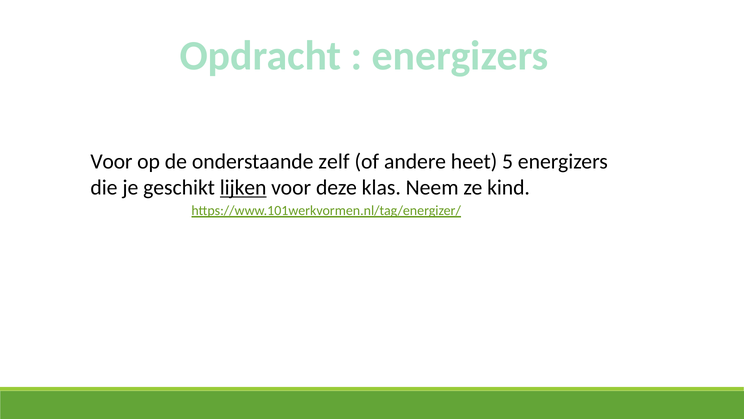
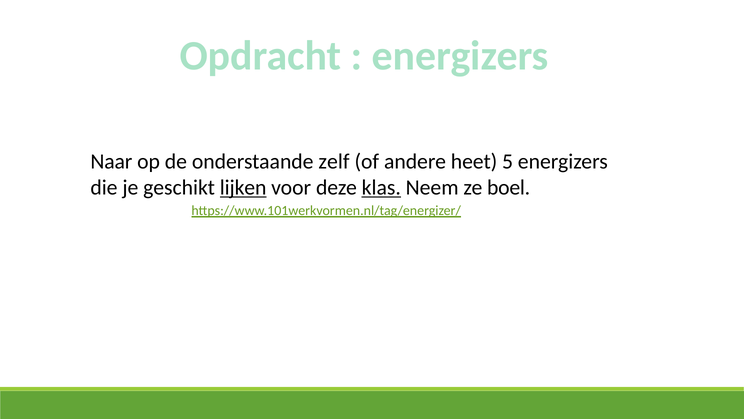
Voor at (111, 161): Voor -> Naar
klas underline: none -> present
kind: kind -> boel
